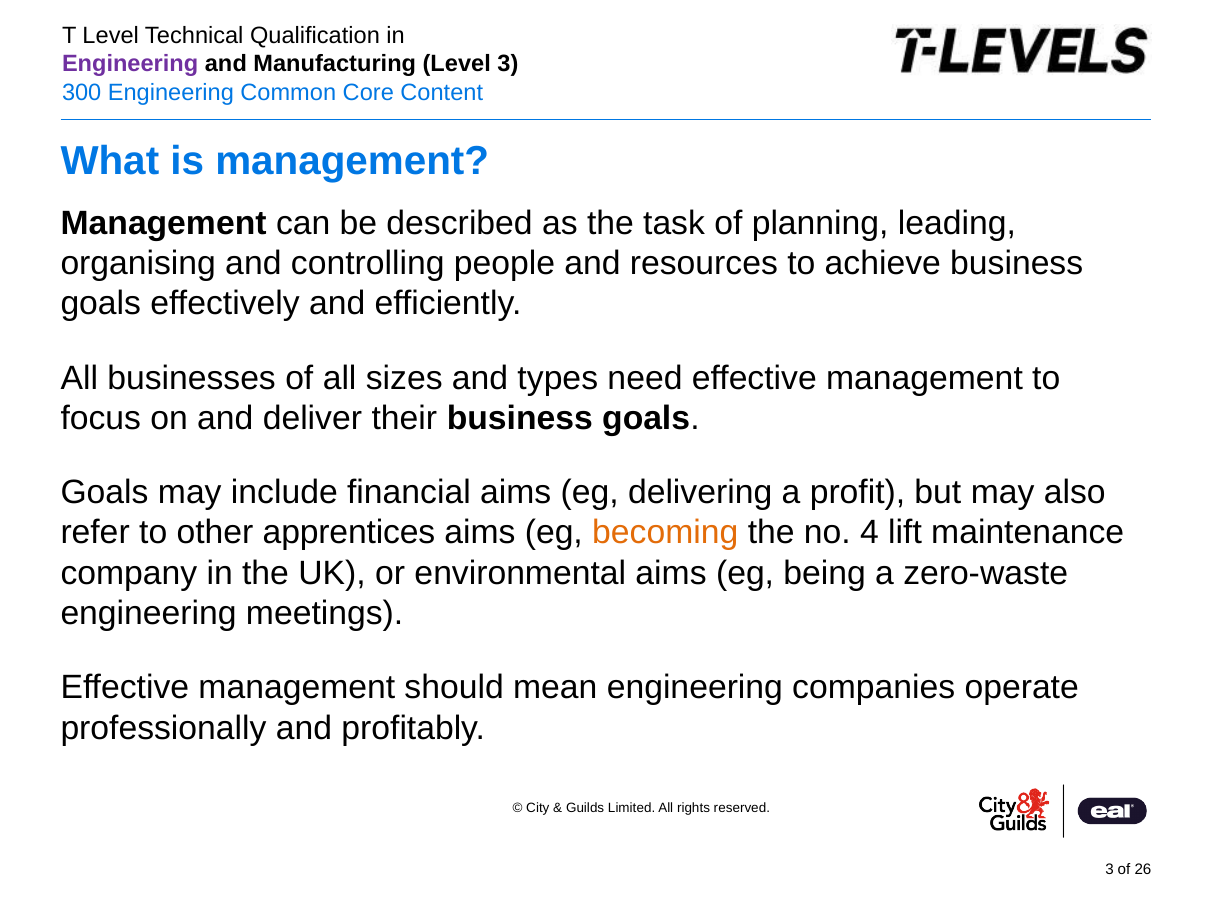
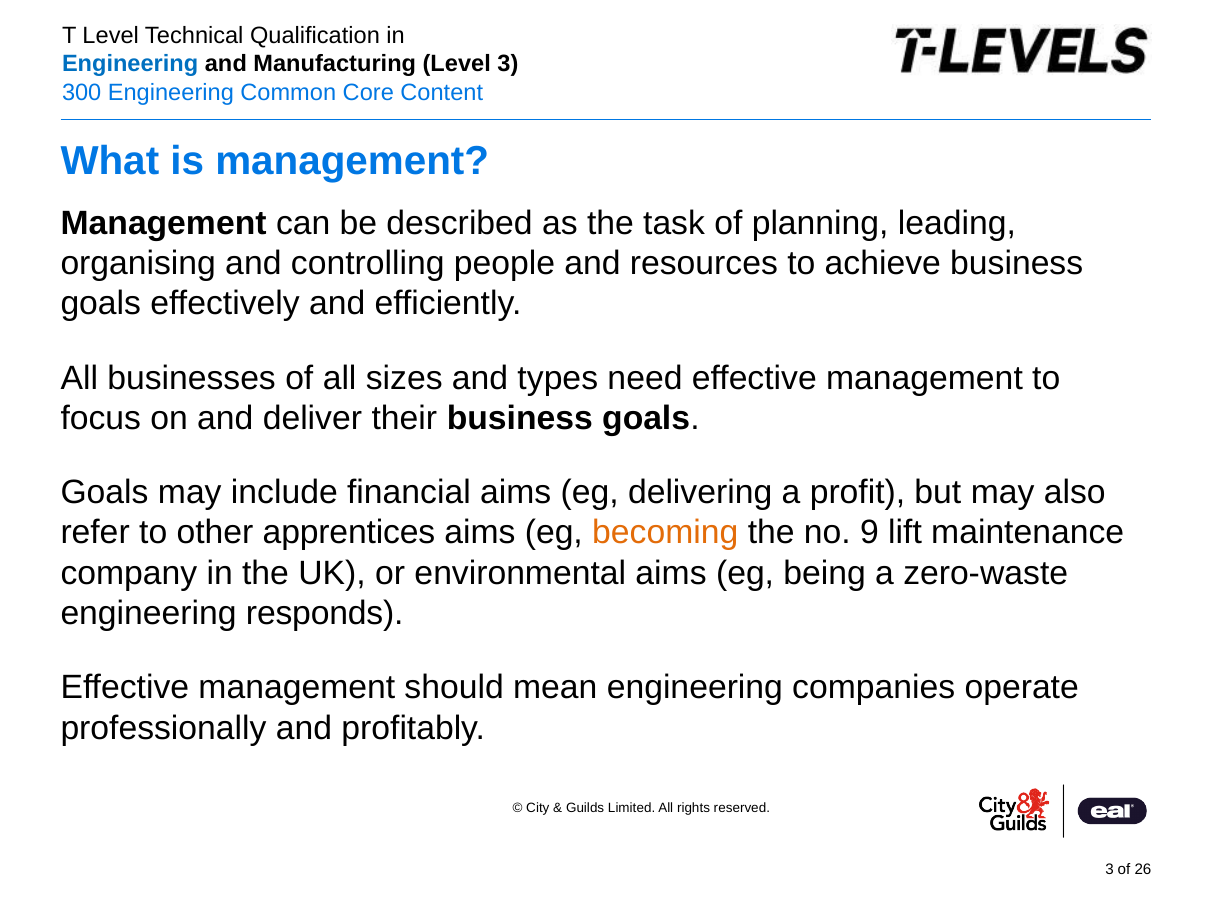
Engineering at (130, 64) colour: purple -> blue
4: 4 -> 9
meetings: meetings -> responds
